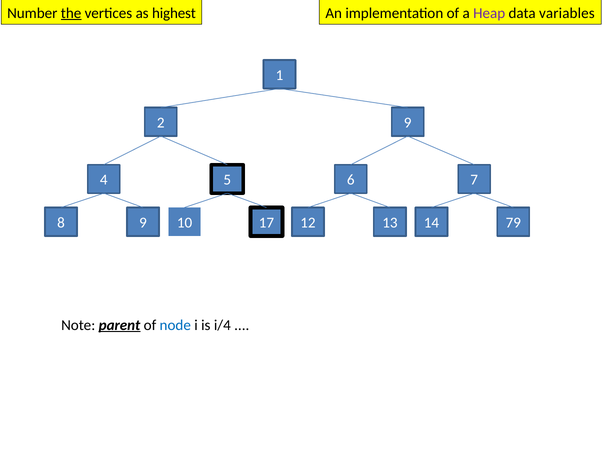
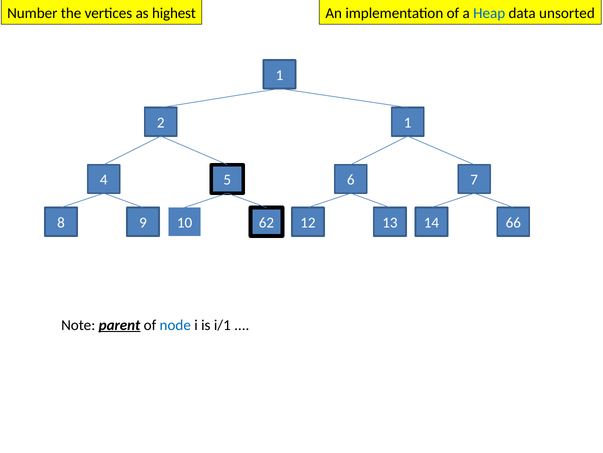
the underline: present -> none
Heap colour: purple -> blue
variables: variables -> unsorted
2 9: 9 -> 1
17: 17 -> 62
79: 79 -> 66
i/4: i/4 -> i/1
